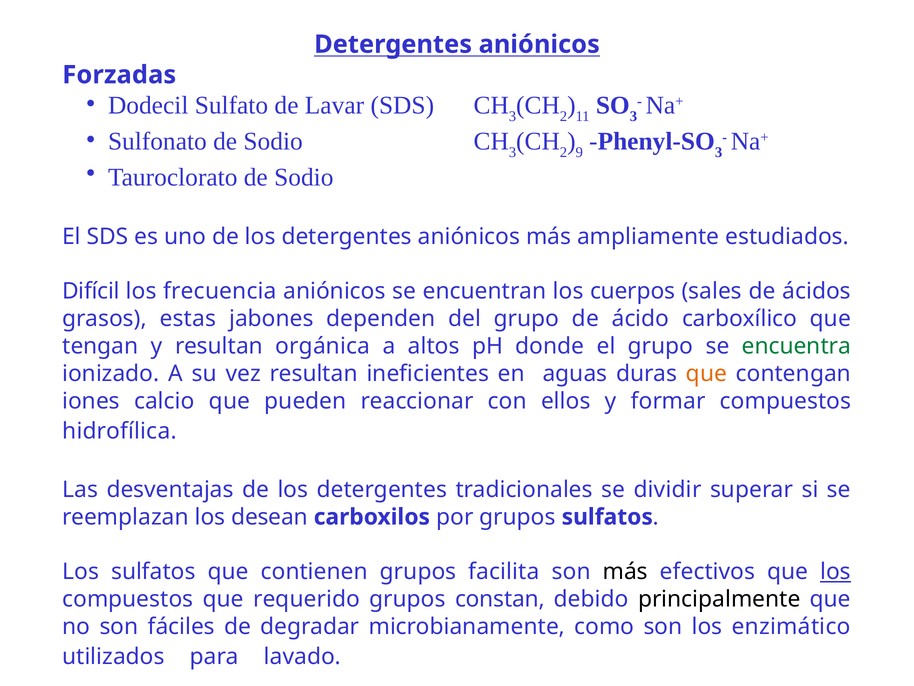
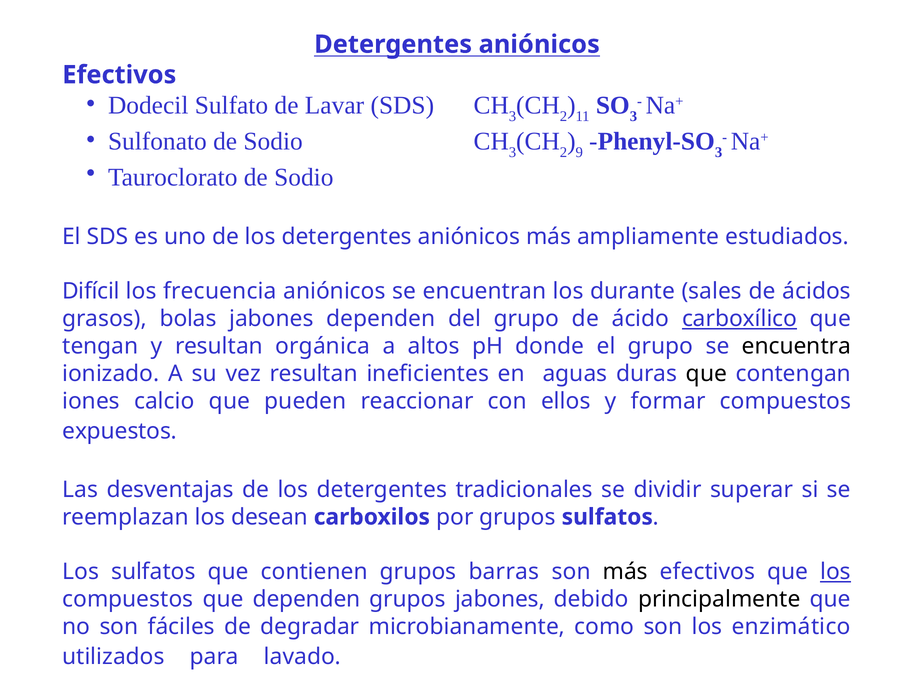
Forzadas at (119, 75): Forzadas -> Efectivos
cuerpos: cuerpos -> durante
estas: estas -> bolas
carboxílico underline: none -> present
encuentra colour: green -> black
que at (706, 373) colour: orange -> black
hidrofílica: hidrofílica -> expuestos
facilita: facilita -> barras
que requerido: requerido -> dependen
grupos constan: constan -> jabones
